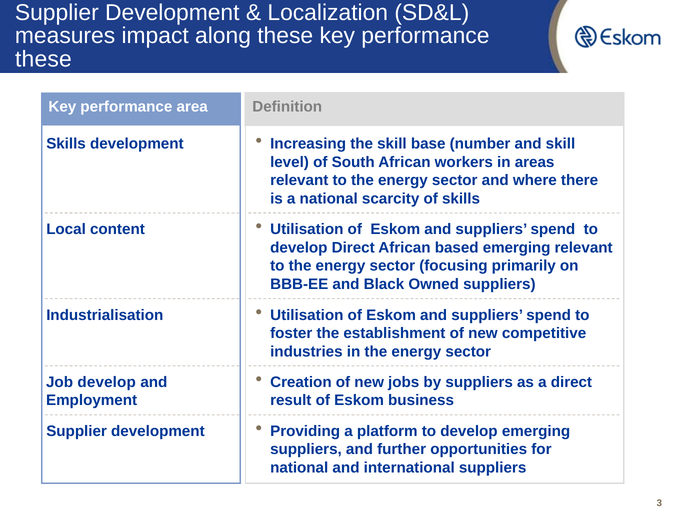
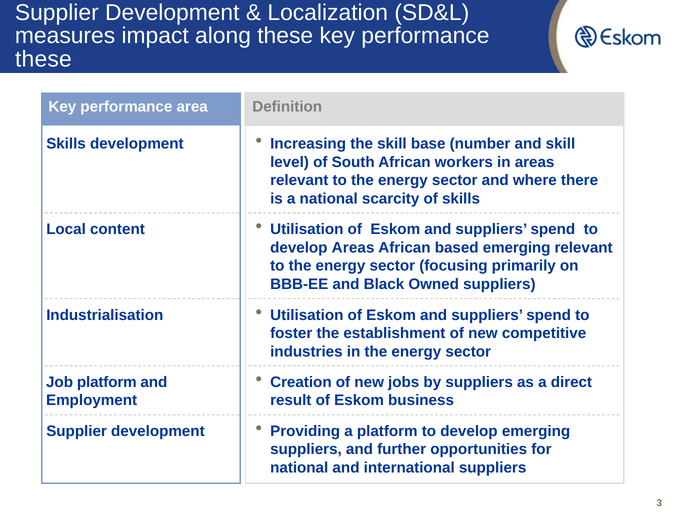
develop Direct: Direct -> Areas
Job develop: develop -> platform
